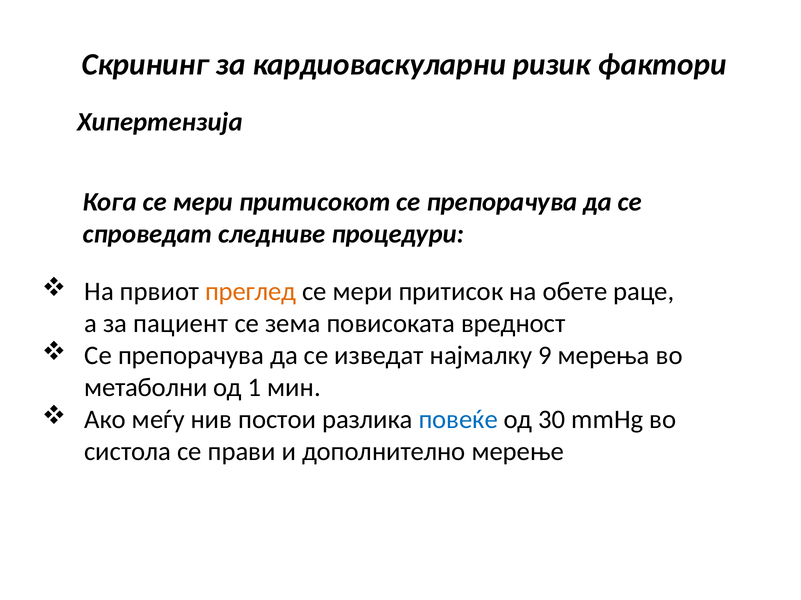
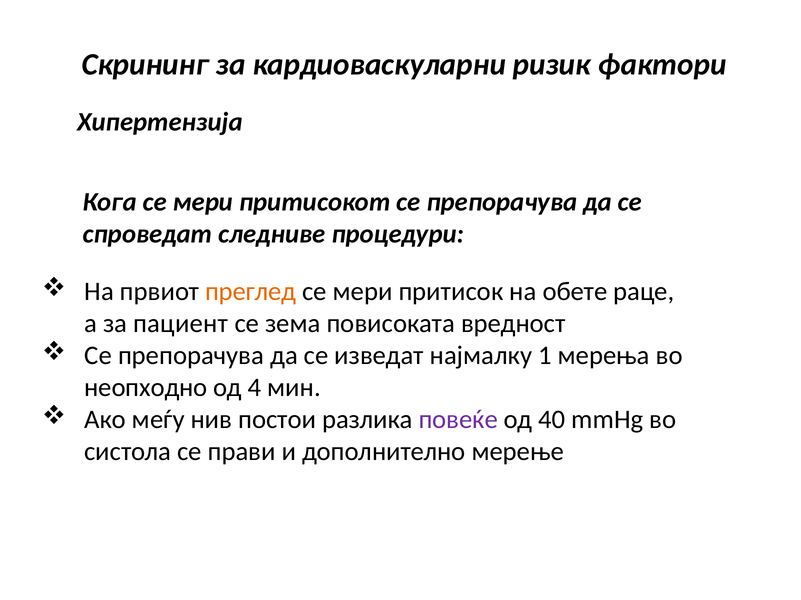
9: 9 -> 1
метаболни: метаболни -> неопходно
1: 1 -> 4
повеќе colour: blue -> purple
30: 30 -> 40
